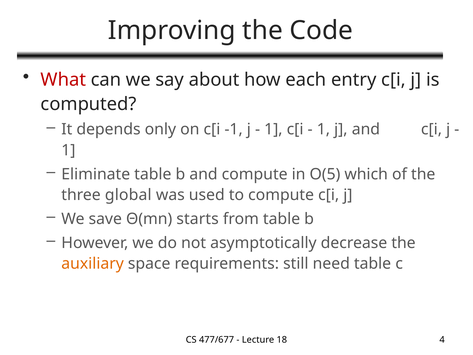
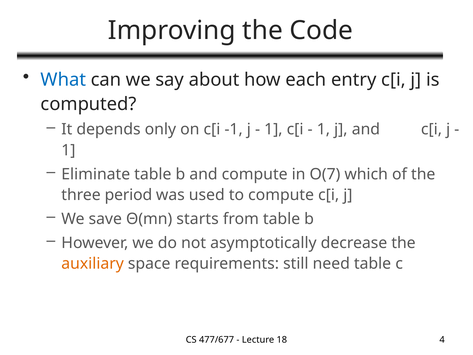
What colour: red -> blue
O(5: O(5 -> O(7
global: global -> period
